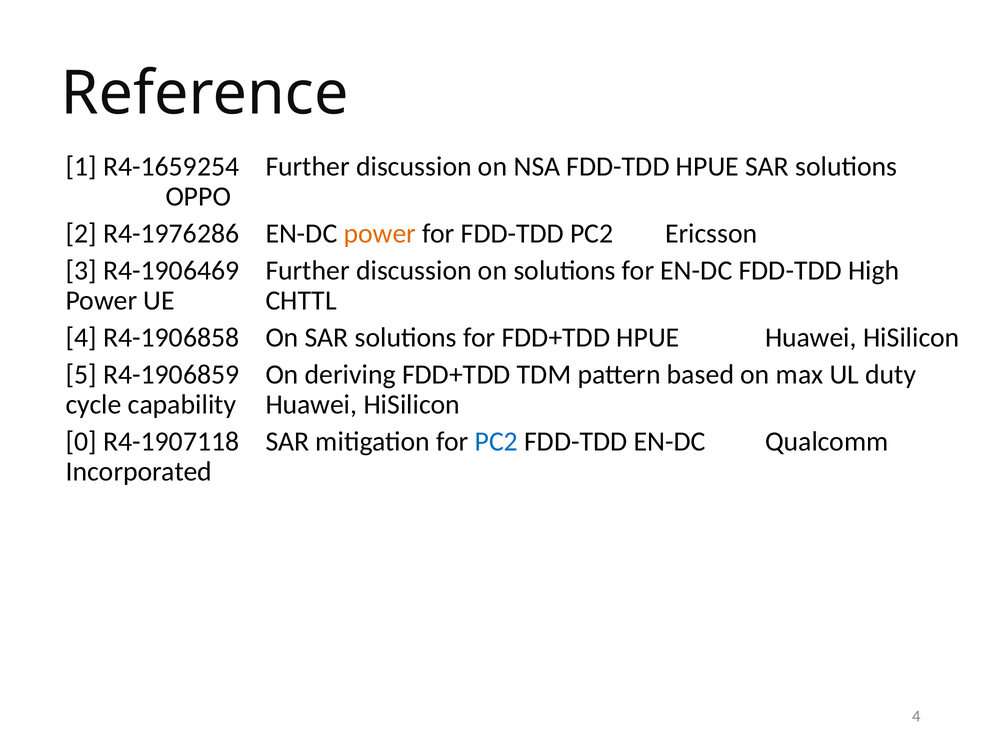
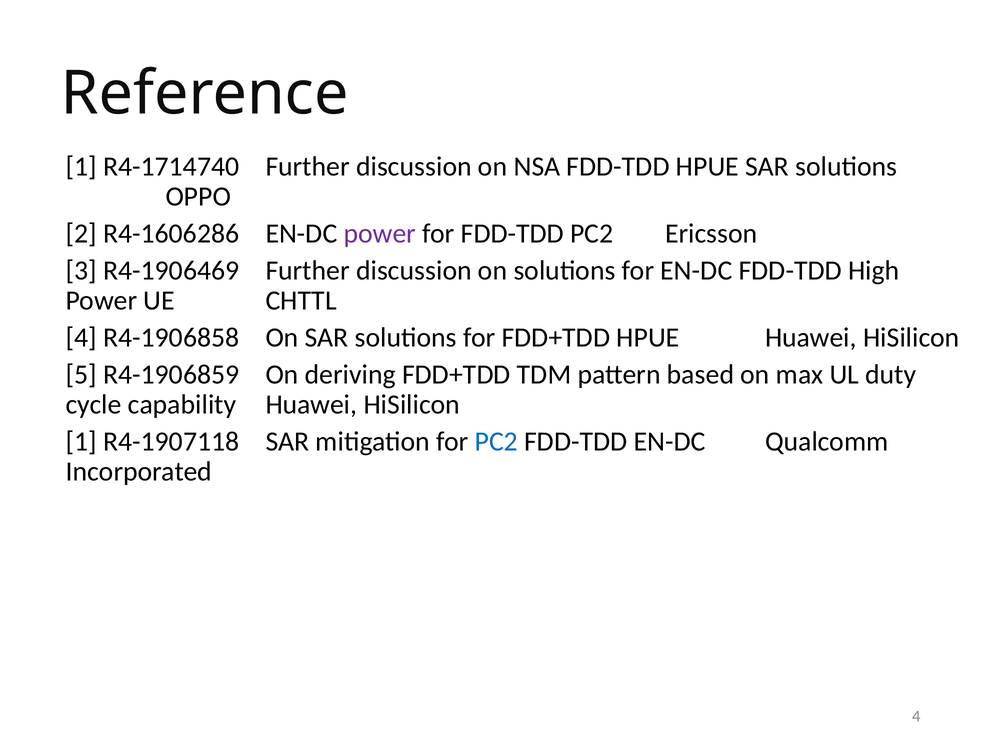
R4-1659254: R4-1659254 -> R4-1714740
R4-1976286: R4-1976286 -> R4-1606286
power at (380, 233) colour: orange -> purple
0 at (81, 441): 0 -> 1
